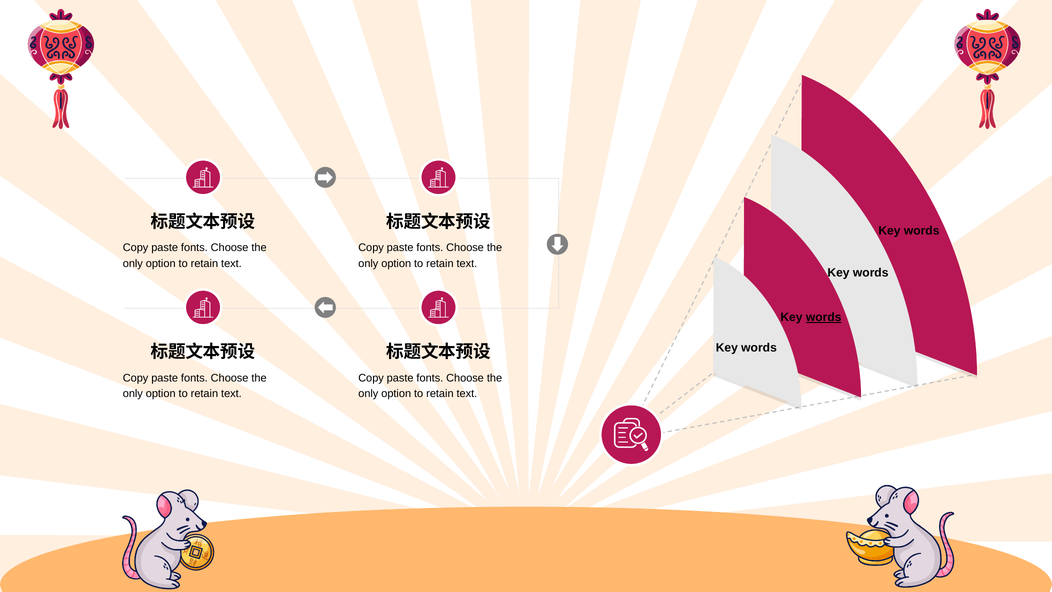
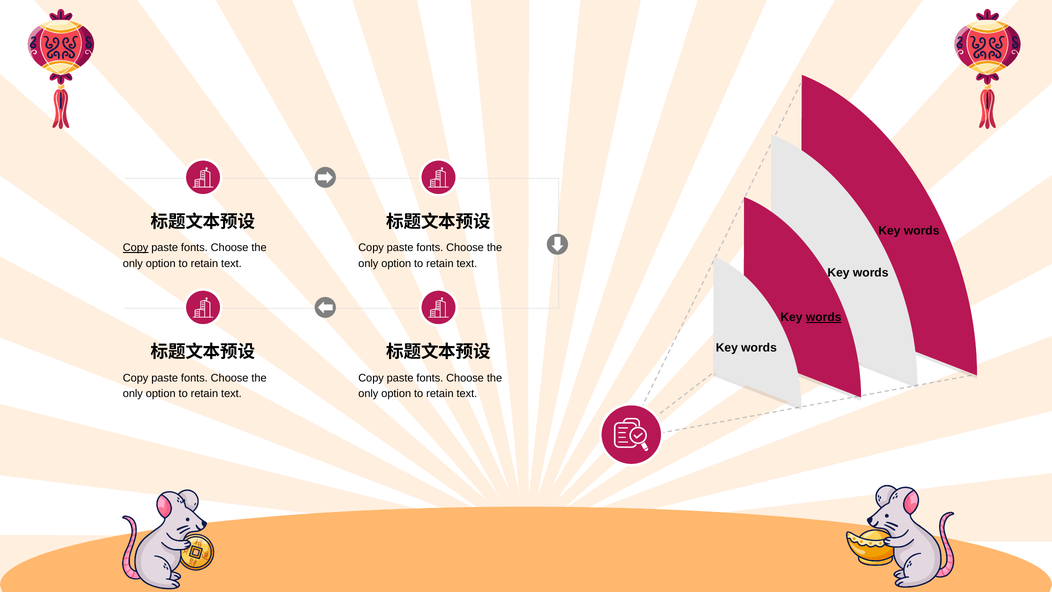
Copy at (136, 248) underline: none -> present
